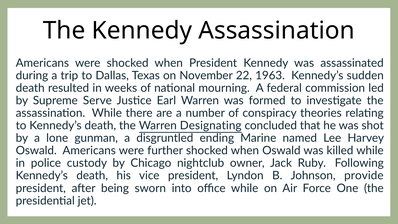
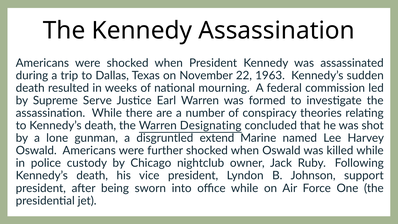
ending: ending -> extend
provide: provide -> support
